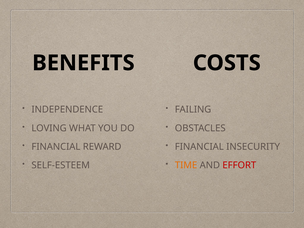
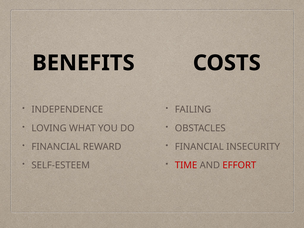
TIME colour: orange -> red
